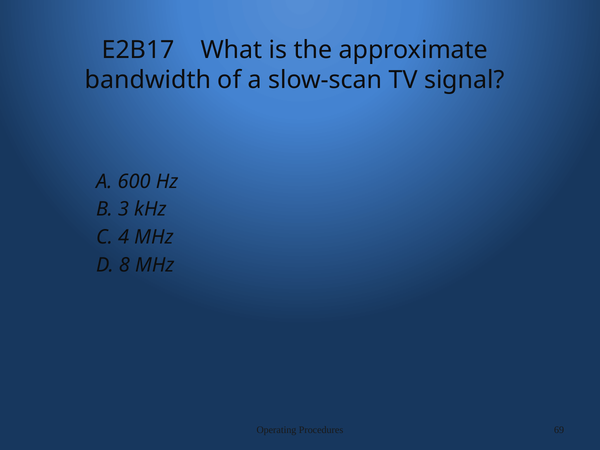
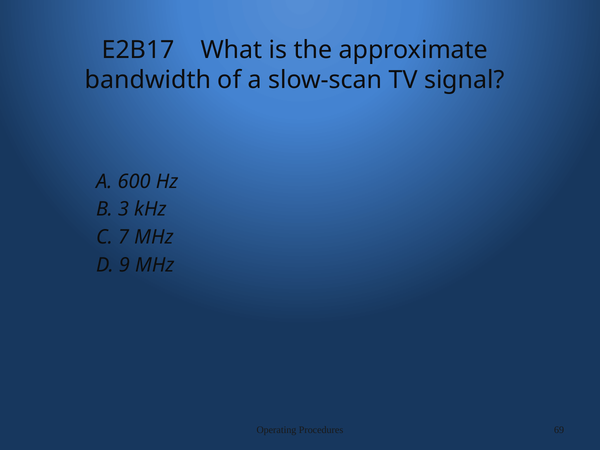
4: 4 -> 7
8: 8 -> 9
